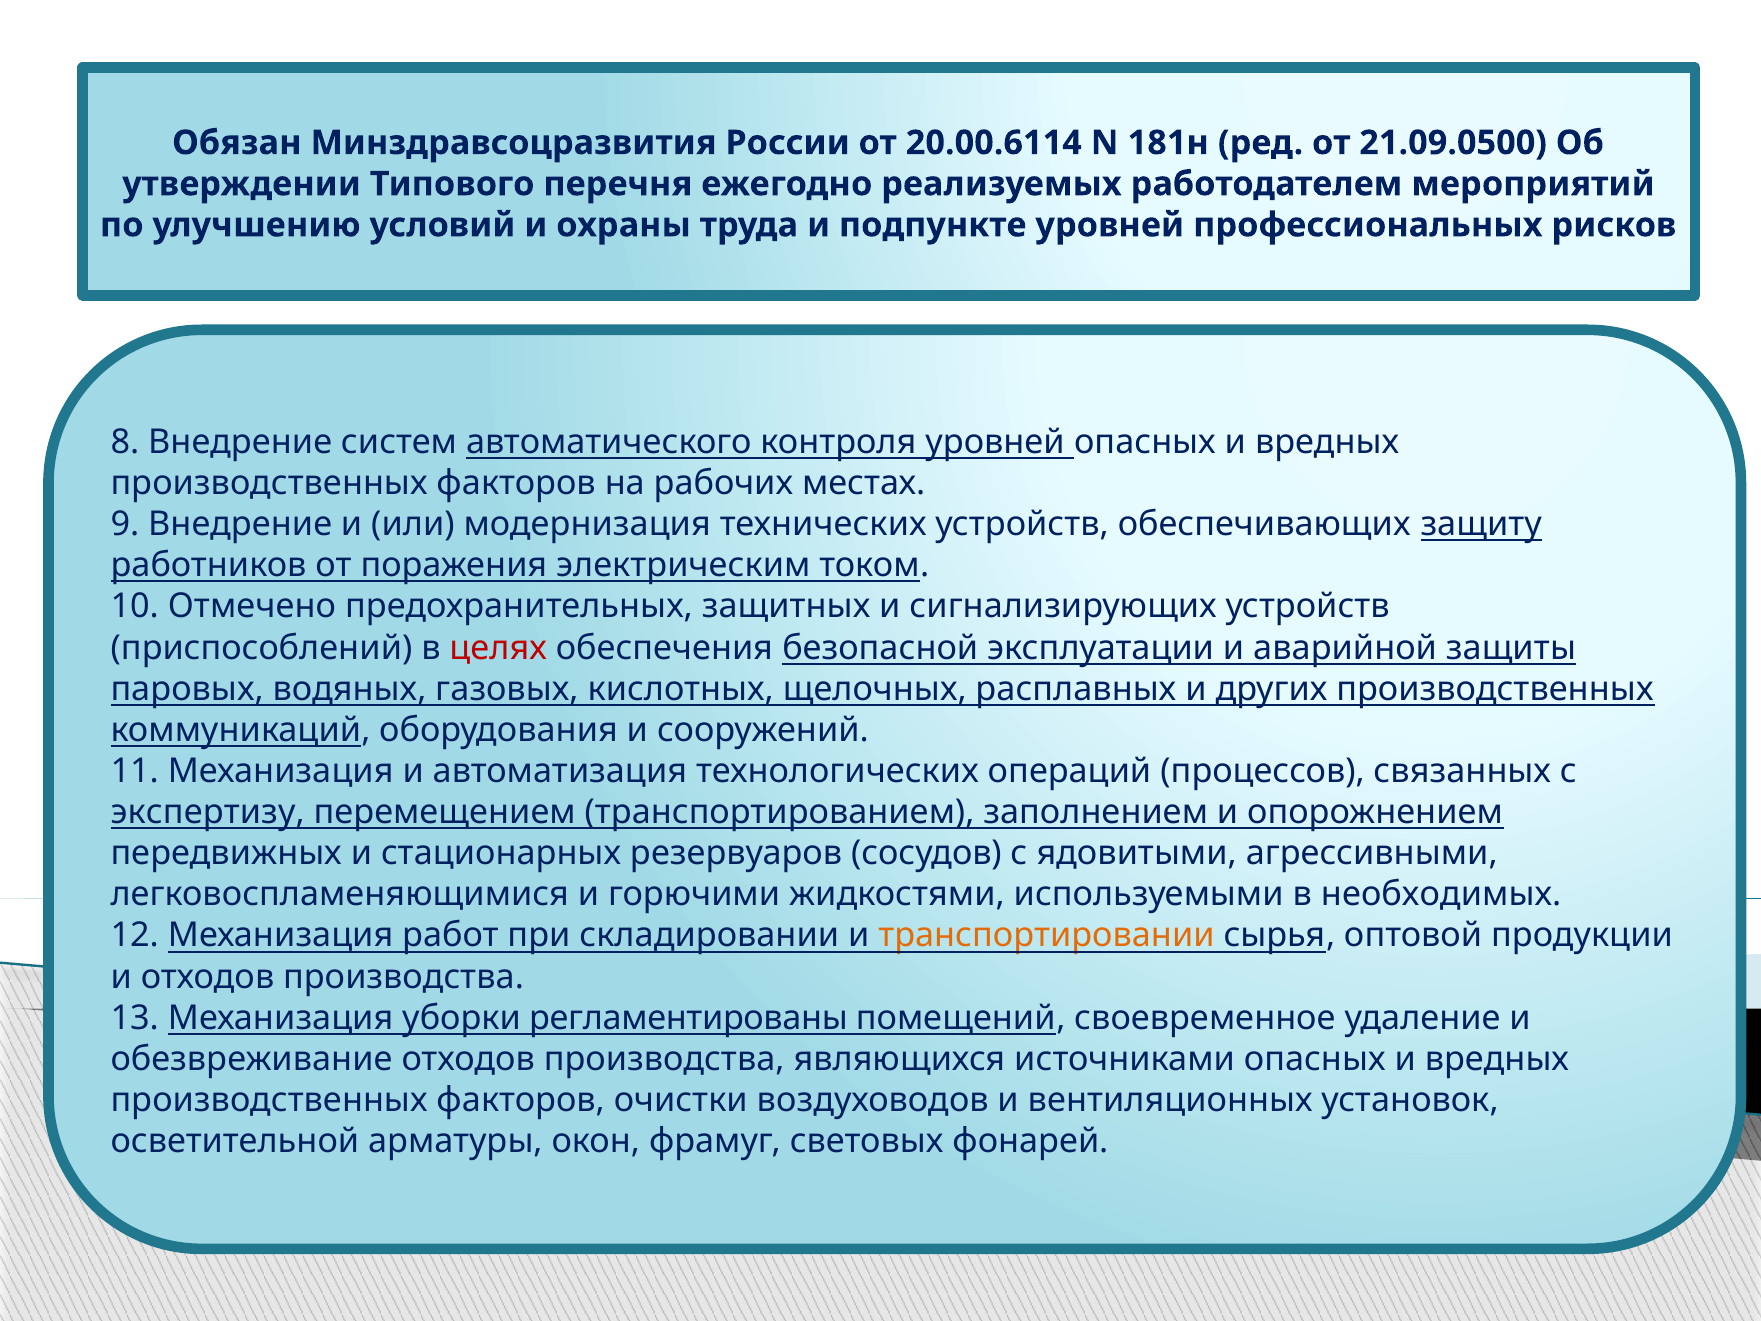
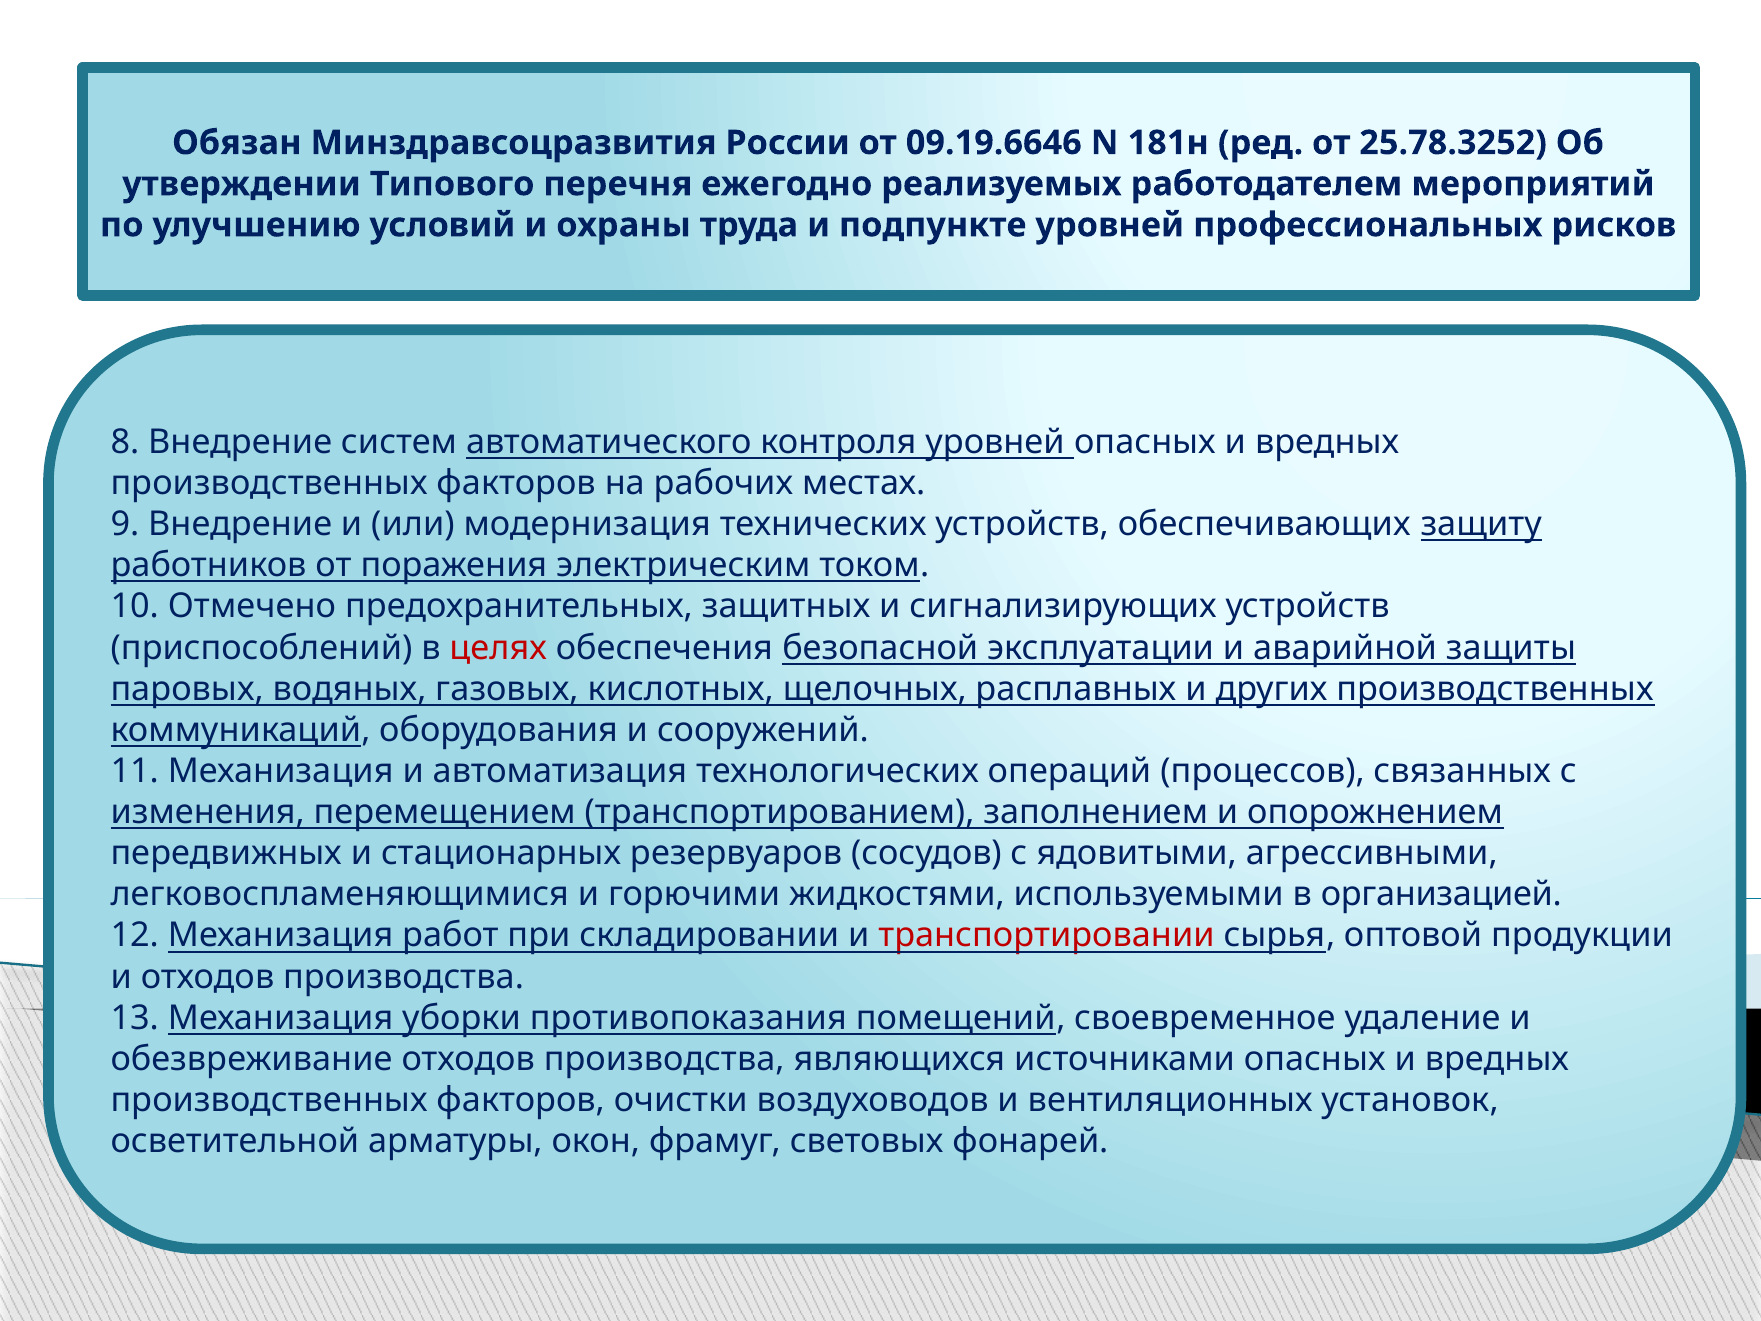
20.00.6114: 20.00.6114 -> 09.19.6646
21.09.0500: 21.09.0500 -> 25.78.3252
экспертизу: экспертизу -> изменения
необходимых: необходимых -> организацией
транспортировании colour: orange -> red
регламентированы: регламентированы -> противопоказания
